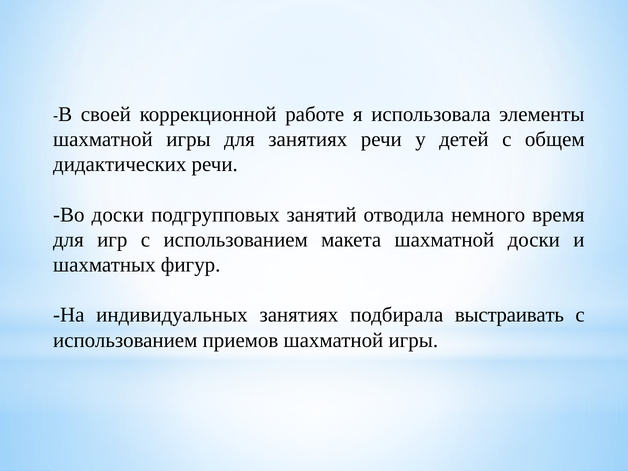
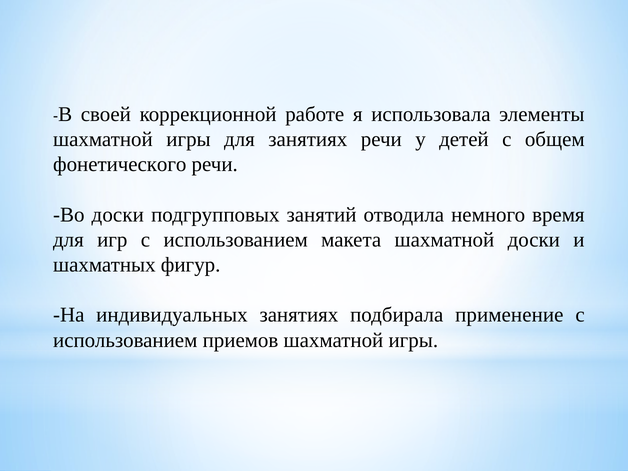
дидактических: дидактических -> фонетического
выстраивать: выстраивать -> применение
